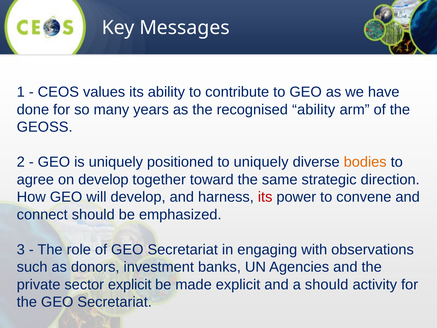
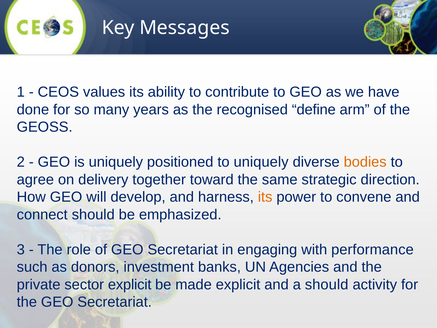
recognised ability: ability -> define
on develop: develop -> delivery
its at (265, 197) colour: red -> orange
observations: observations -> performance
